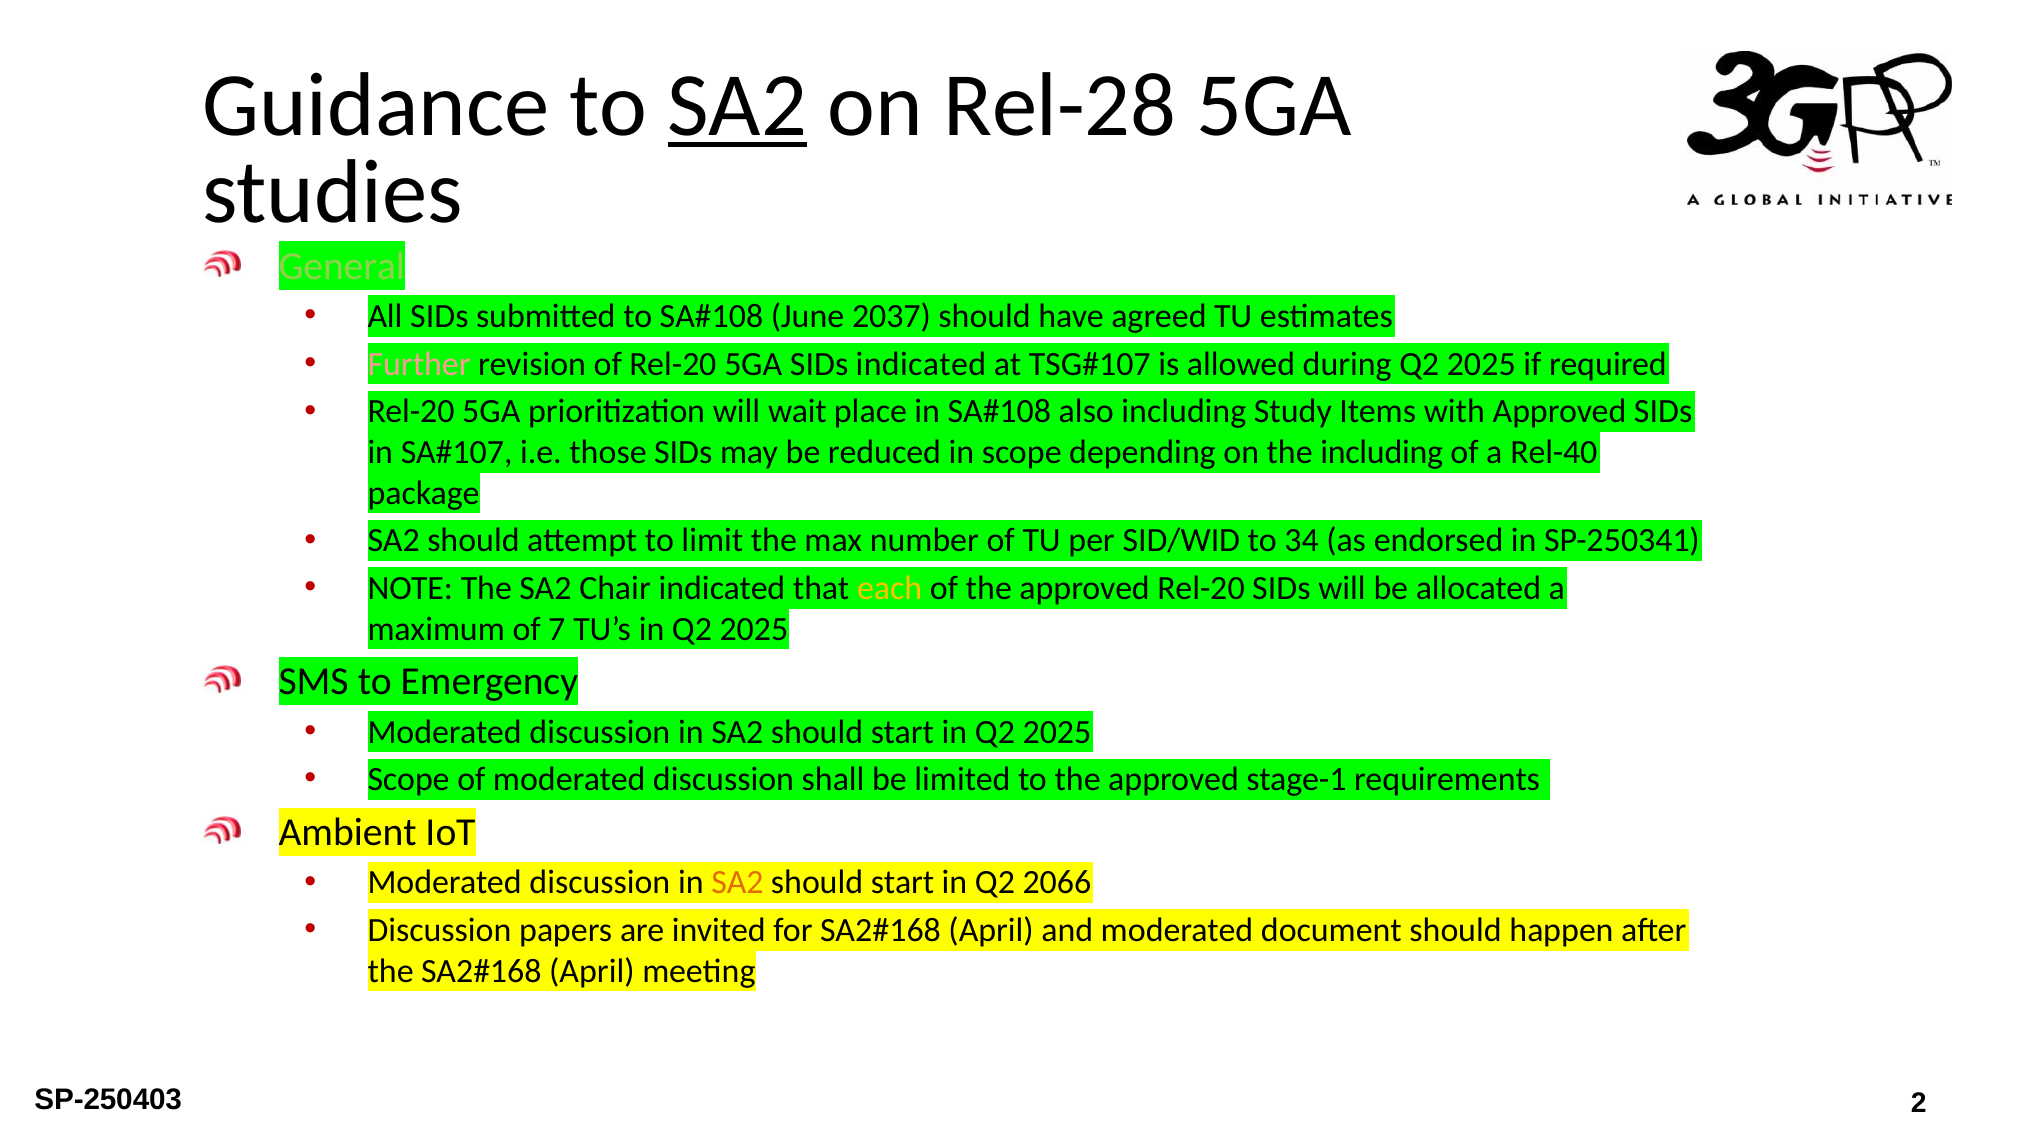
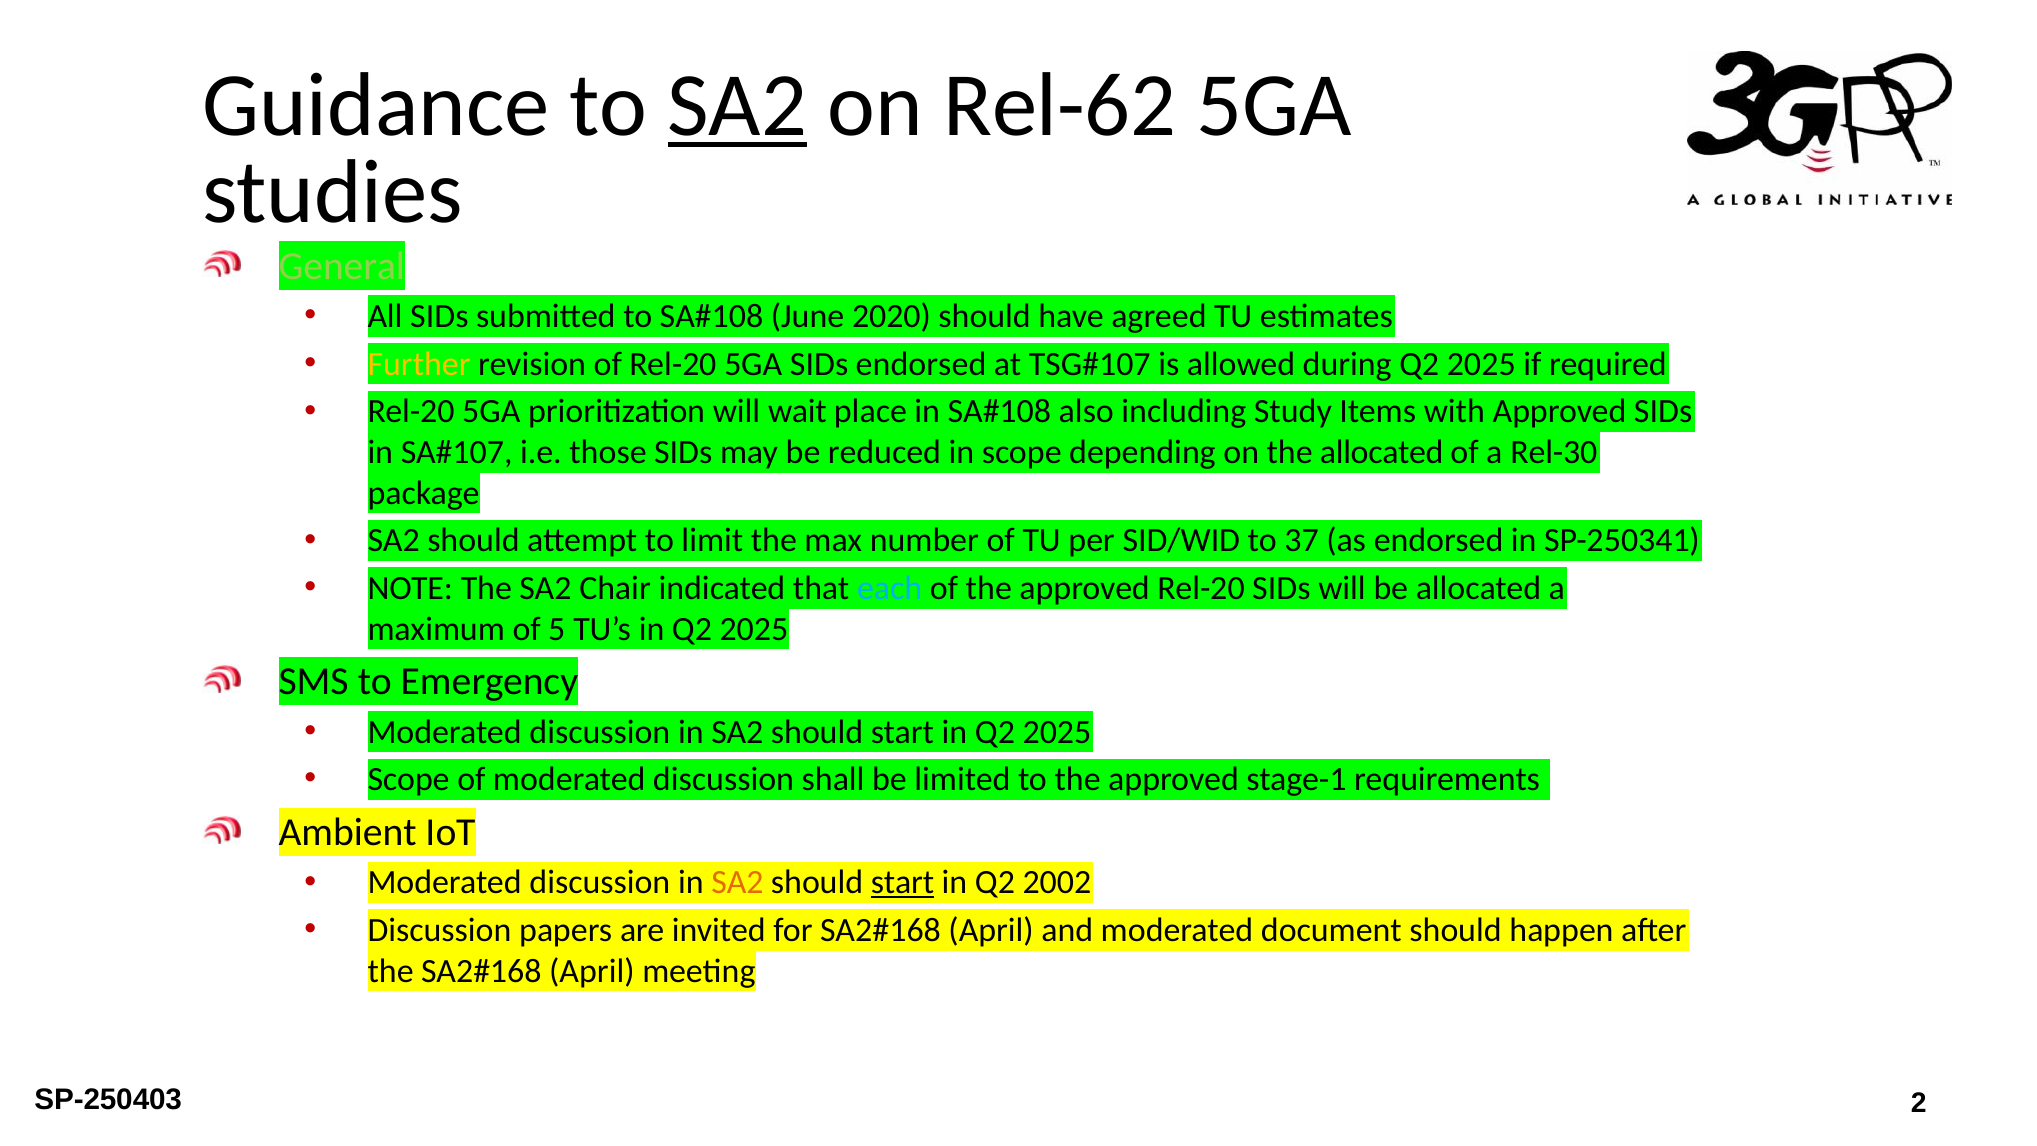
Rel-28: Rel-28 -> Rel-62
2037: 2037 -> 2020
Further colour: pink -> yellow
SIDs indicated: indicated -> endorsed
the including: including -> allocated
Rel-40: Rel-40 -> Rel-30
34: 34 -> 37
each colour: yellow -> light blue
7: 7 -> 5
start at (903, 883) underline: none -> present
2066: 2066 -> 2002
